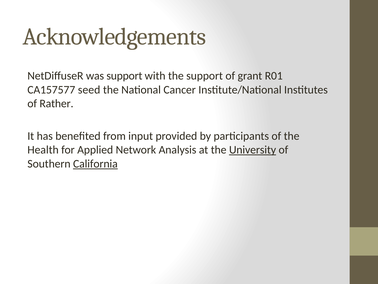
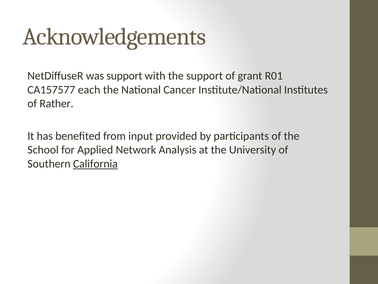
seed: seed -> each
Health: Health -> School
University underline: present -> none
